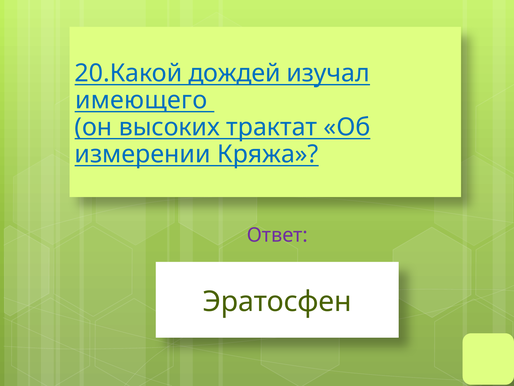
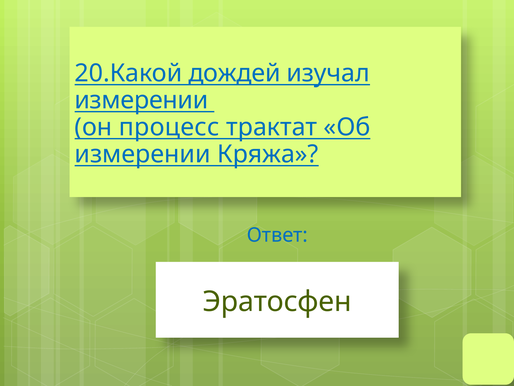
имеющего at (141, 100): имеющего -> измерении
высоких: высоких -> процесс
Ответ colour: purple -> blue
